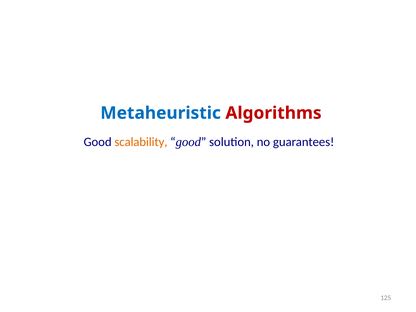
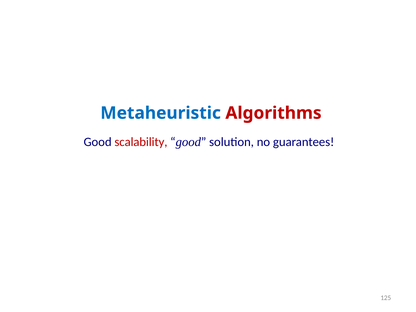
scalability colour: orange -> red
